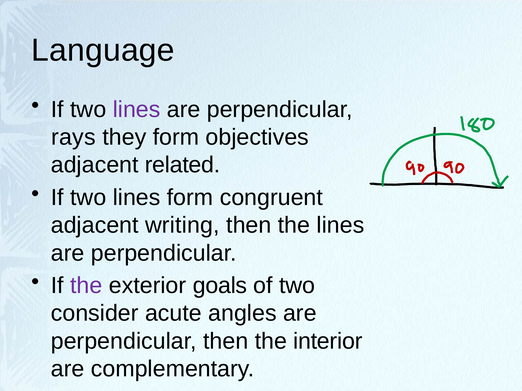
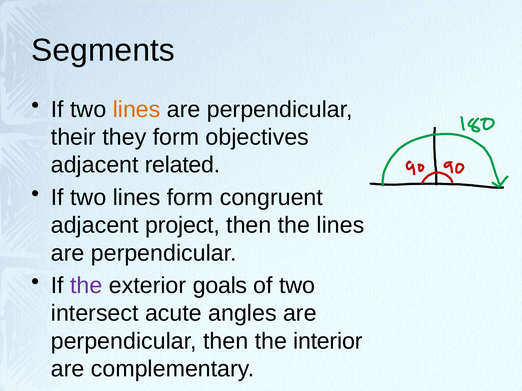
Language: Language -> Segments
lines at (137, 110) colour: purple -> orange
rays: rays -> their
writing: writing -> project
consider: consider -> intersect
